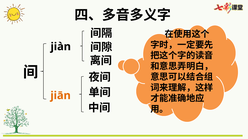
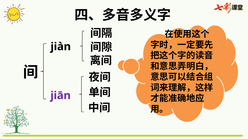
jiān colour: orange -> purple
